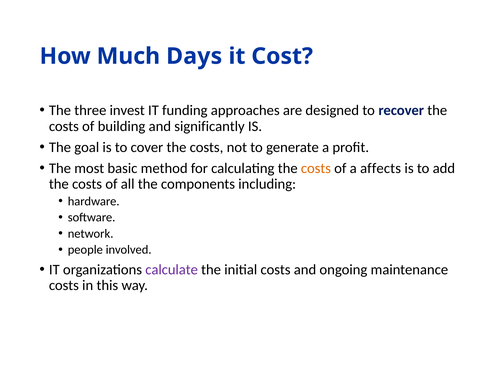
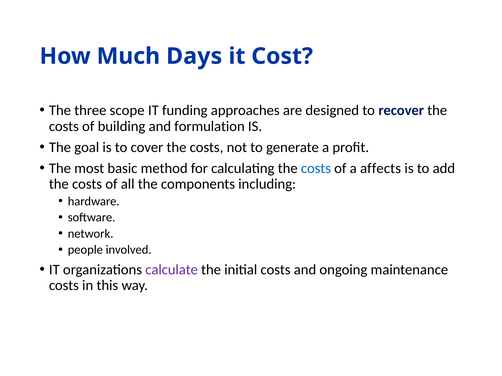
invest: invest -> scope
significantly: significantly -> formulation
costs at (316, 168) colour: orange -> blue
